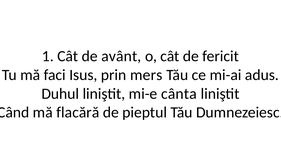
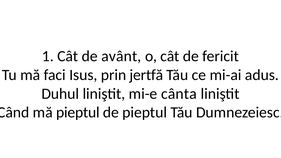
mers: mers -> jertfă
mă flacără: flacără -> pieptul
